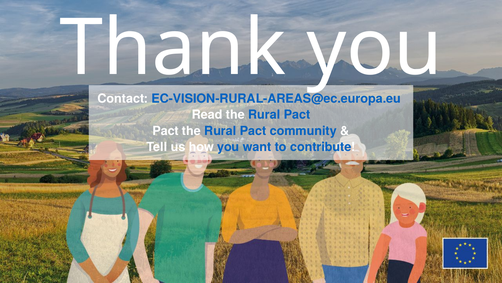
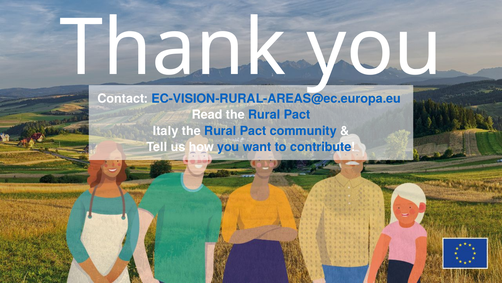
Pact at (166, 131): Pact -> Italy
